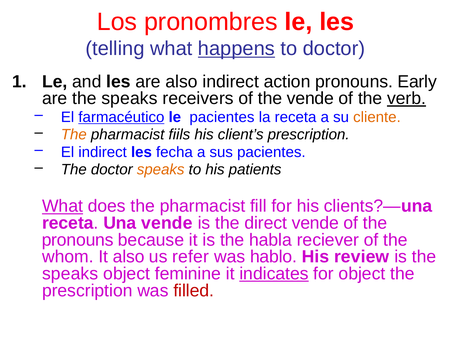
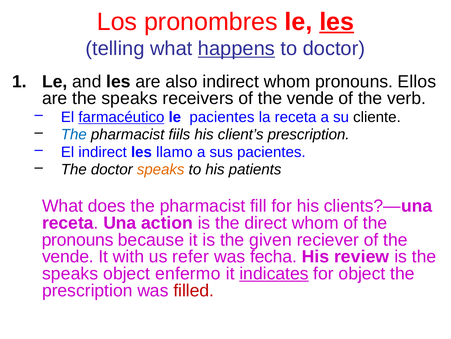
les at (337, 22) underline: none -> present
indirect action: action -> whom
Early: Early -> Ellos
verb underline: present -> none
cliente colour: orange -> black
The at (74, 134) colour: orange -> blue
fecha: fecha -> llamo
What at (63, 206) underline: present -> none
Una vende: vende -> action
direct vende: vende -> whom
habla: habla -> given
whom at (68, 256): whom -> vende
It also: also -> with
hablo: hablo -> fecha
feminine: feminine -> enfermo
